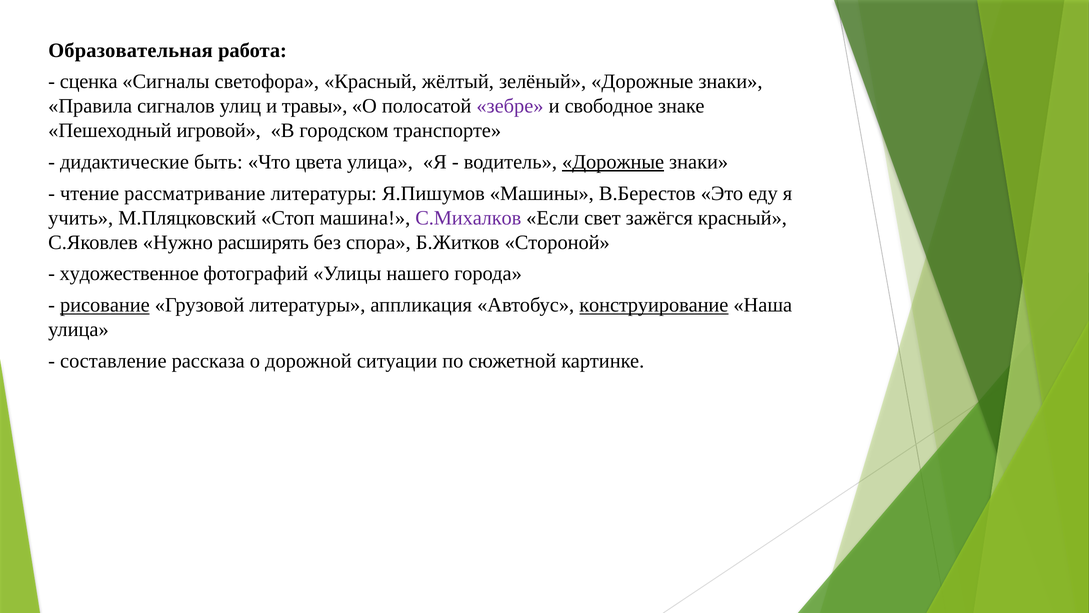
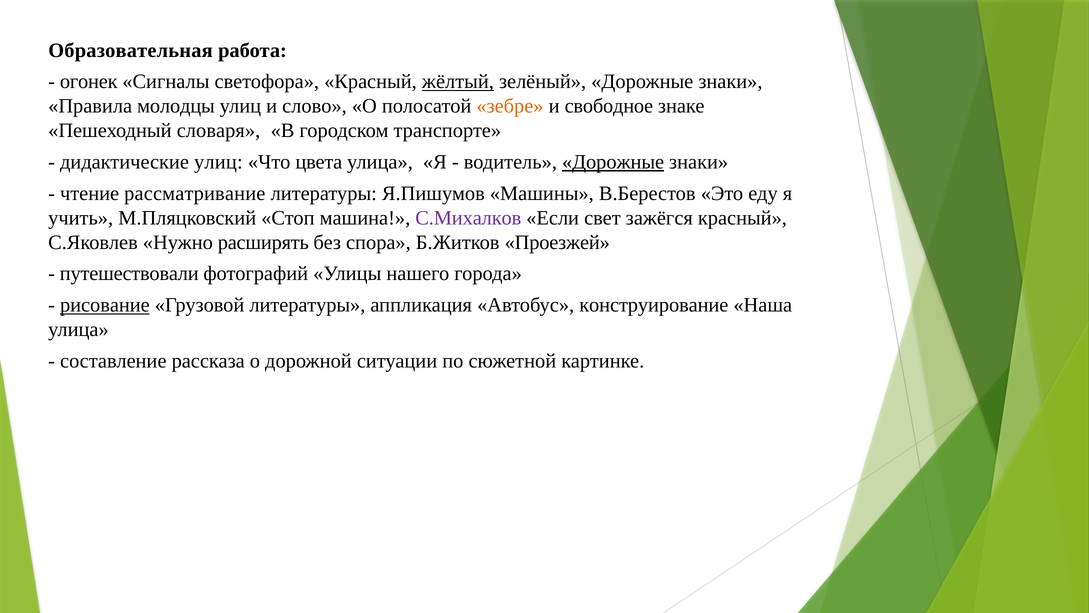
сценка: сценка -> огонек
жёлтый underline: none -> present
сигналов: сигналов -> молодцы
травы: травы -> слово
зебре colour: purple -> orange
игровой: игровой -> словаря
дидактические быть: быть -> улиц
Стороной: Стороной -> Проезжей
художественное: художественное -> путешествовали
конструирование underline: present -> none
